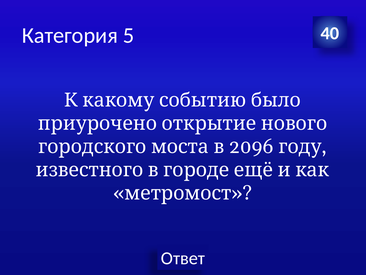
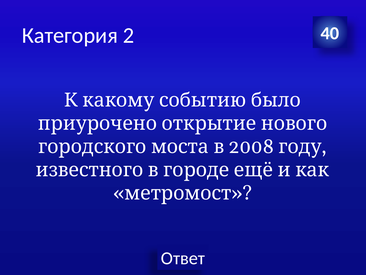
5: 5 -> 2
2096: 2096 -> 2008
